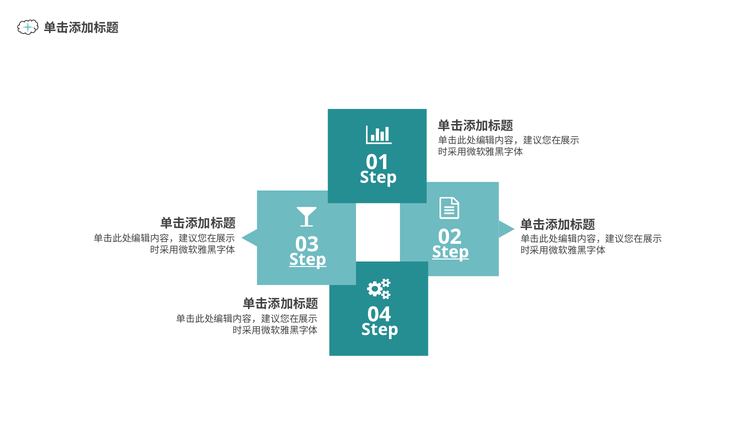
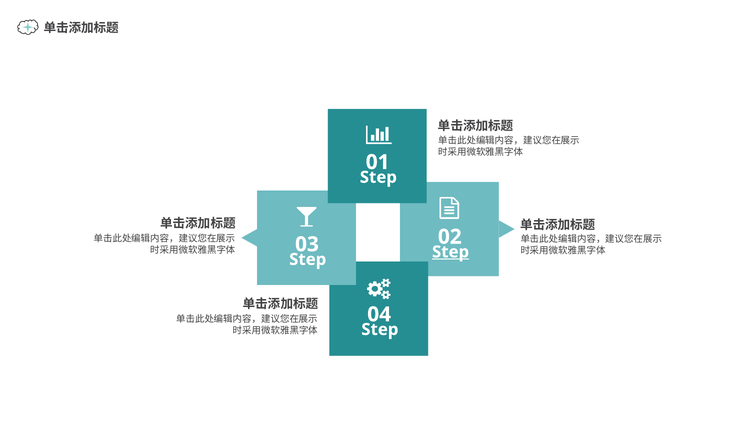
Step at (308, 260) underline: present -> none
